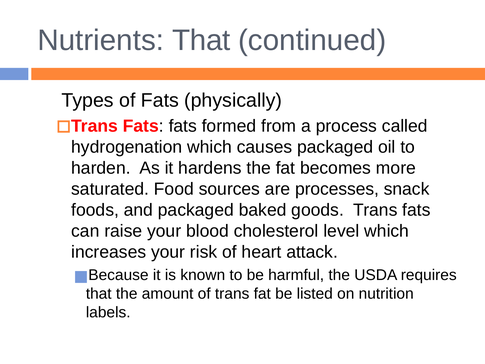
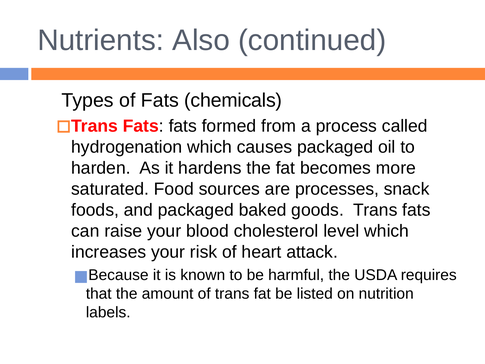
Nutrients That: That -> Also
physically: physically -> chemicals
